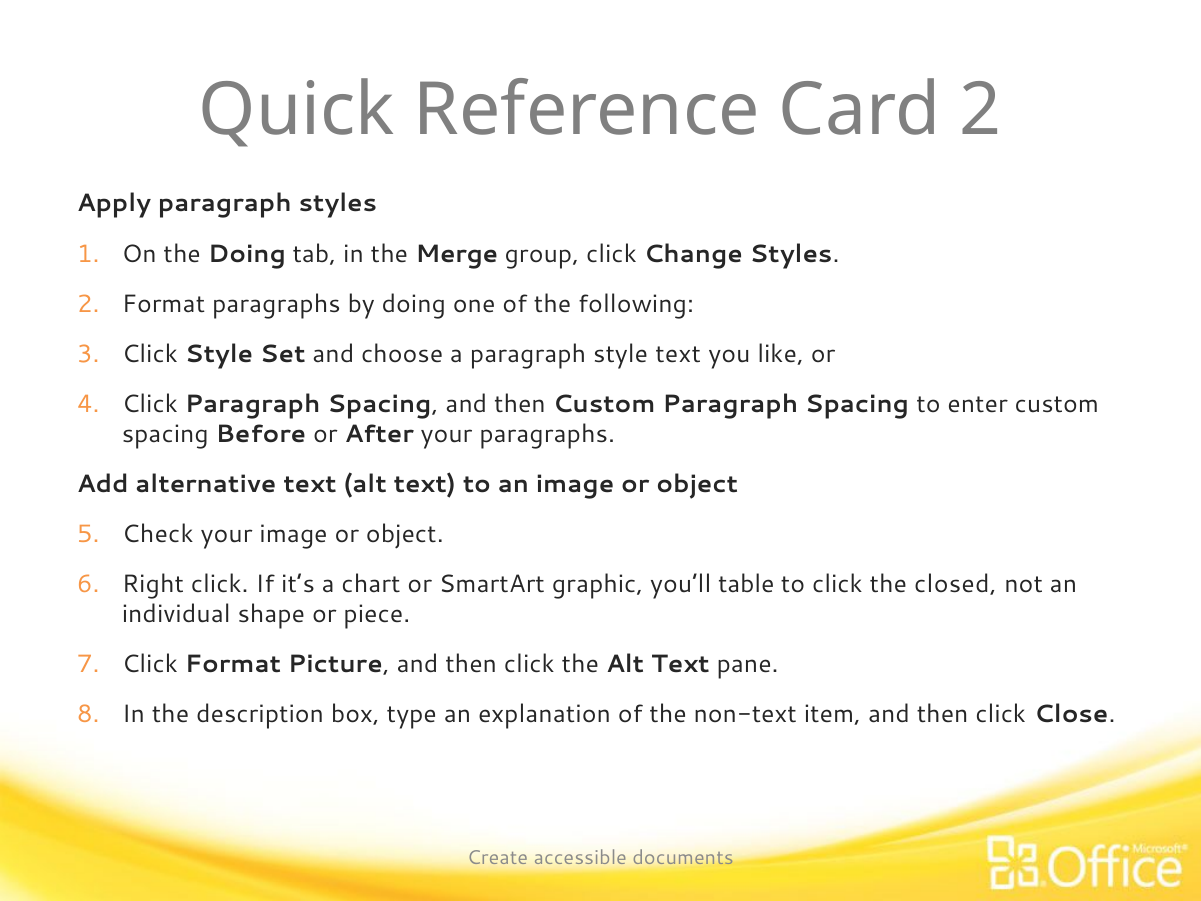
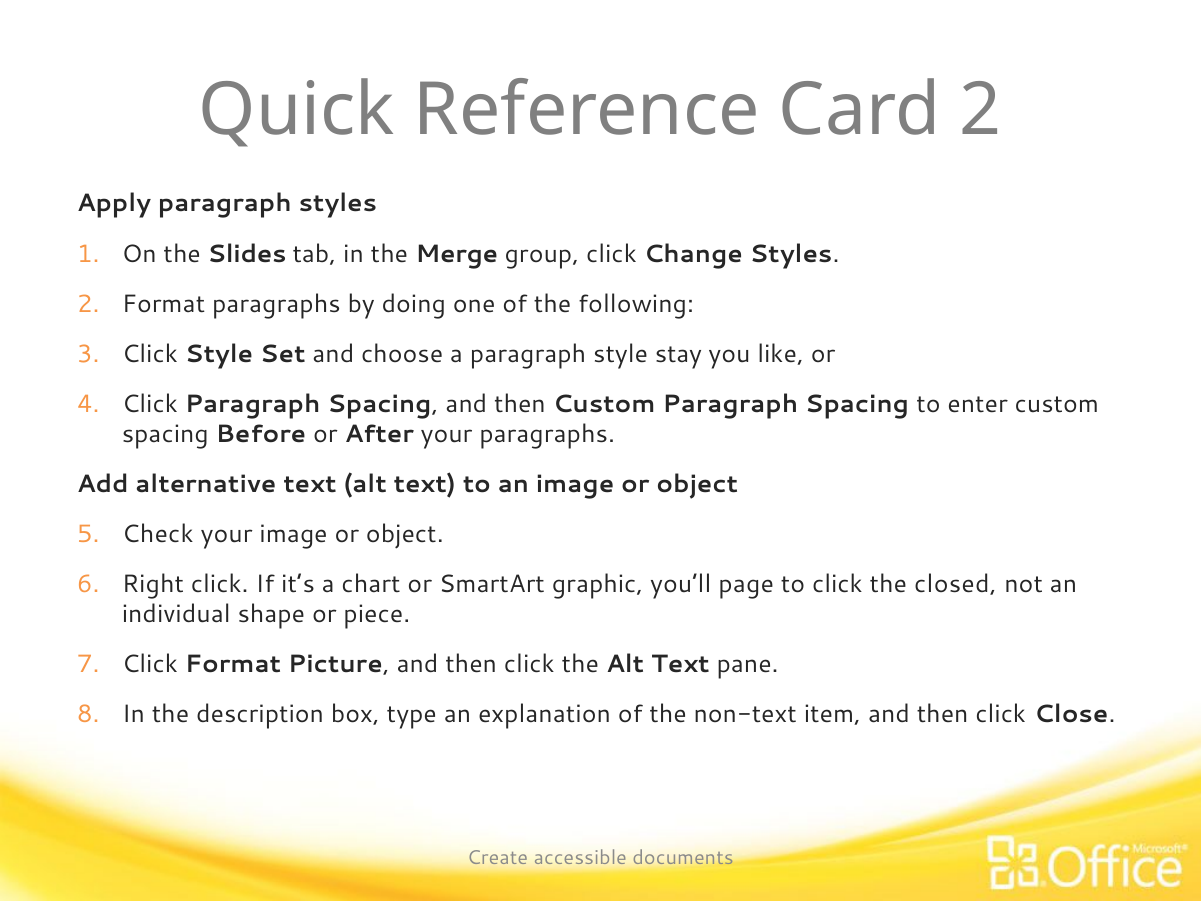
the Doing: Doing -> Slides
style text: text -> stay
table: table -> page
